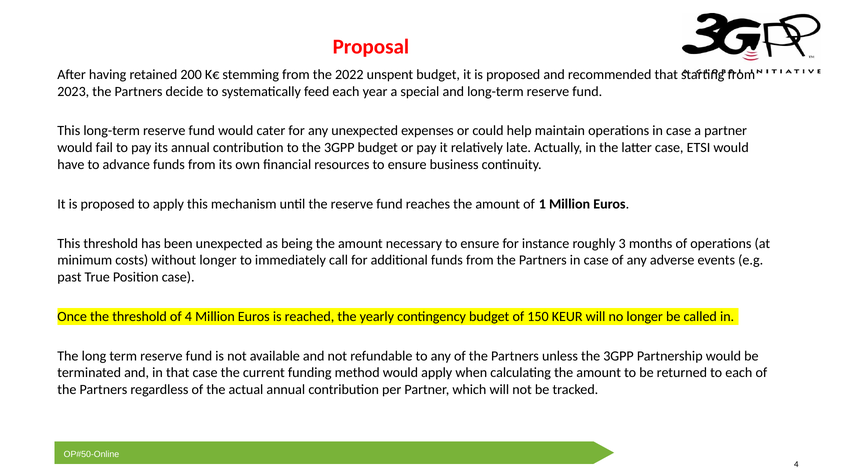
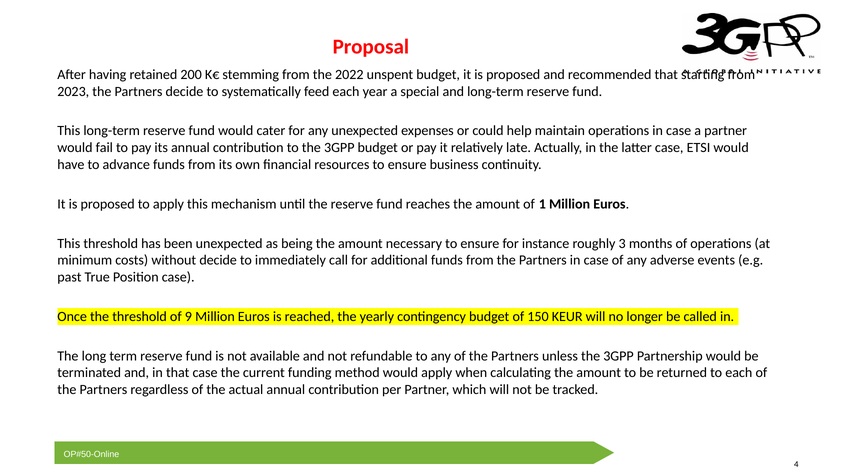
without longer: longer -> decide
of 4: 4 -> 9
